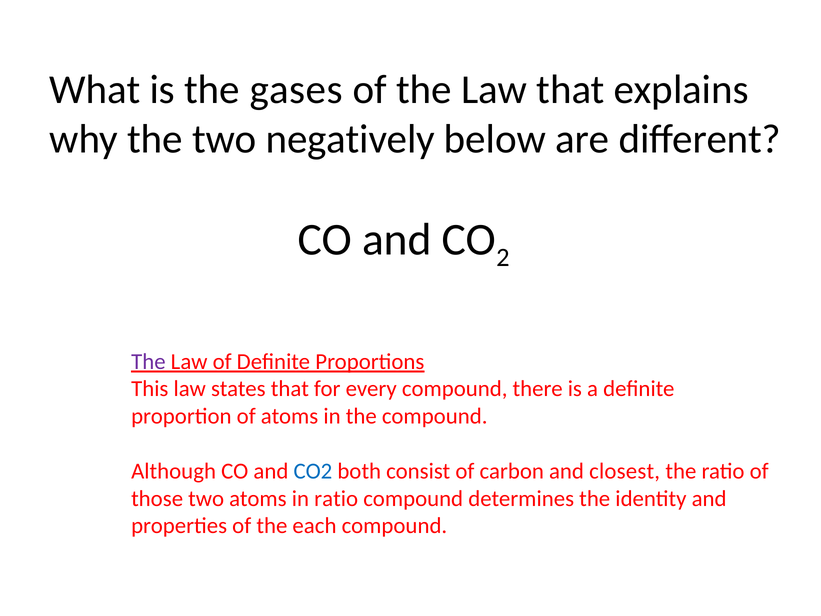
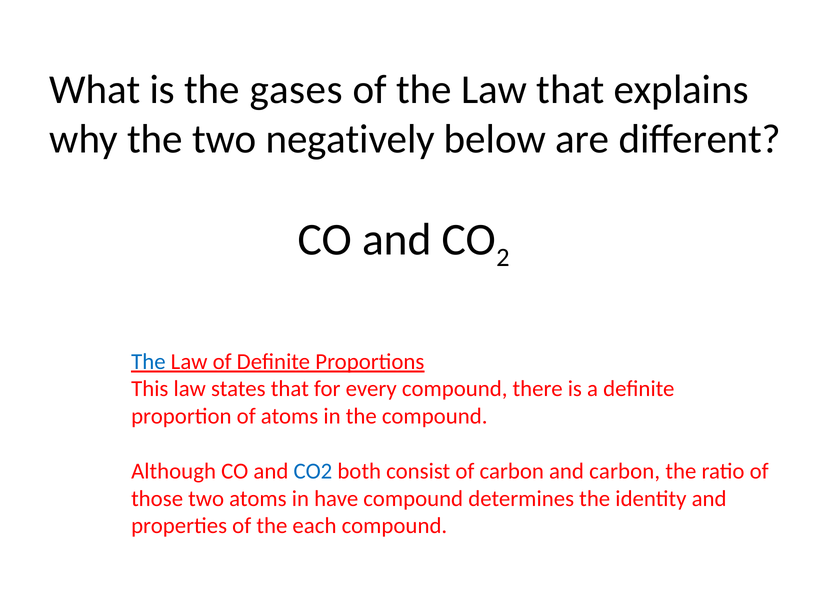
The at (148, 361) colour: purple -> blue
and closest: closest -> carbon
in ratio: ratio -> have
